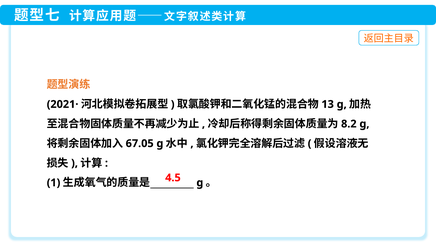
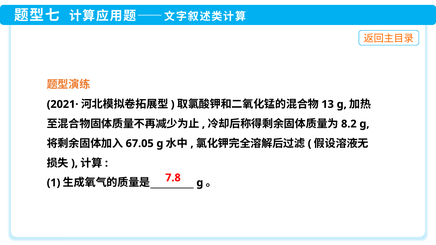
4.5: 4.5 -> 7.8
